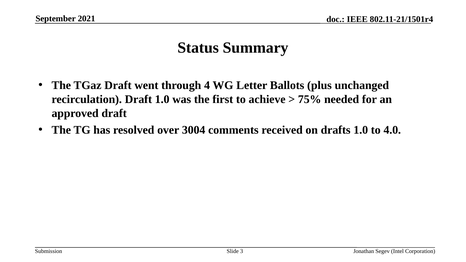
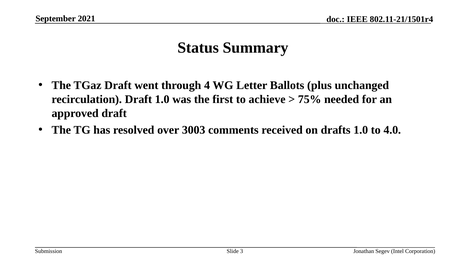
3004: 3004 -> 3003
